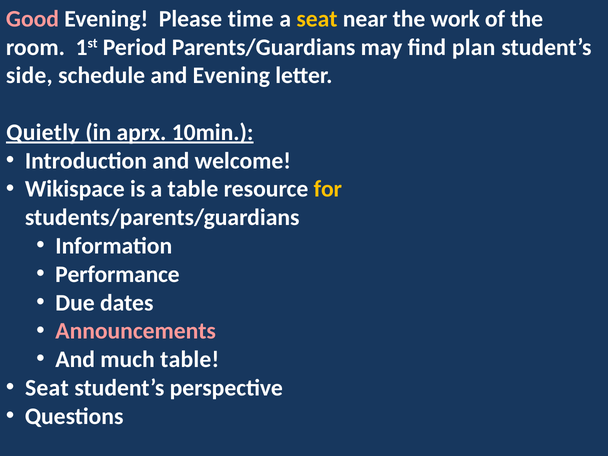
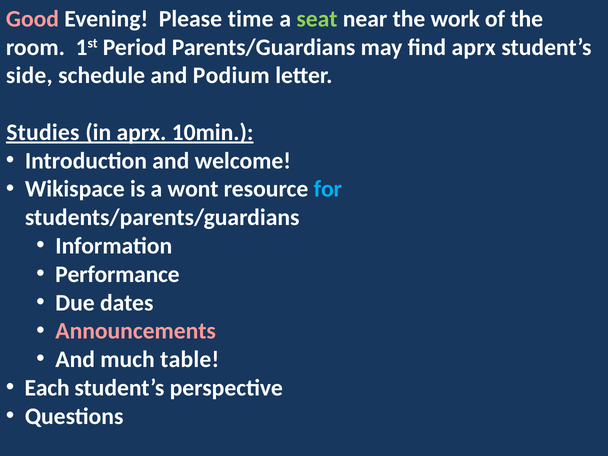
seat at (317, 19) colour: yellow -> light green
find plan: plan -> aprx
and Evening: Evening -> Podium
Quietly: Quietly -> Studies
a table: table -> wont
for colour: yellow -> light blue
Seat at (47, 388): Seat -> Each
